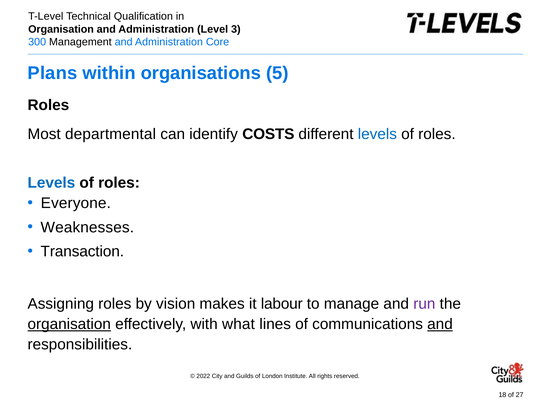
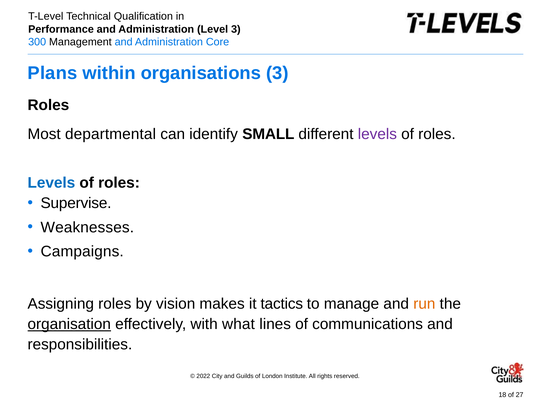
Organisation at (61, 29): Organisation -> Performance
organisations 5: 5 -> 3
COSTS: COSTS -> SMALL
levels at (377, 134) colour: blue -> purple
Everyone: Everyone -> Supervise
Transaction: Transaction -> Campaigns
labour: labour -> tactics
run colour: purple -> orange
and at (440, 324) underline: present -> none
